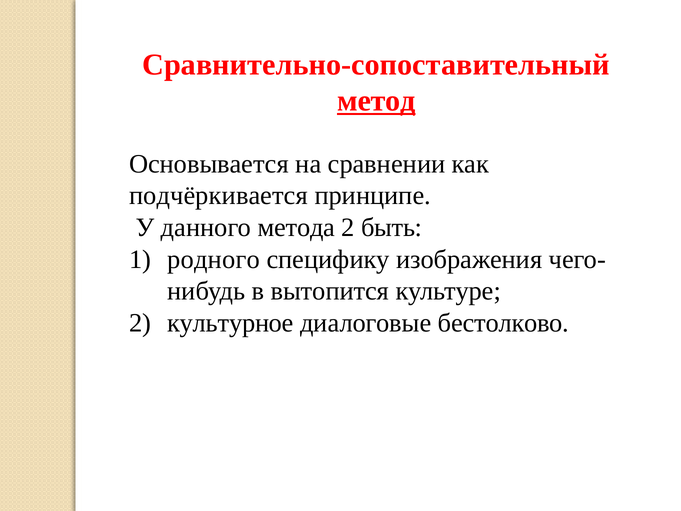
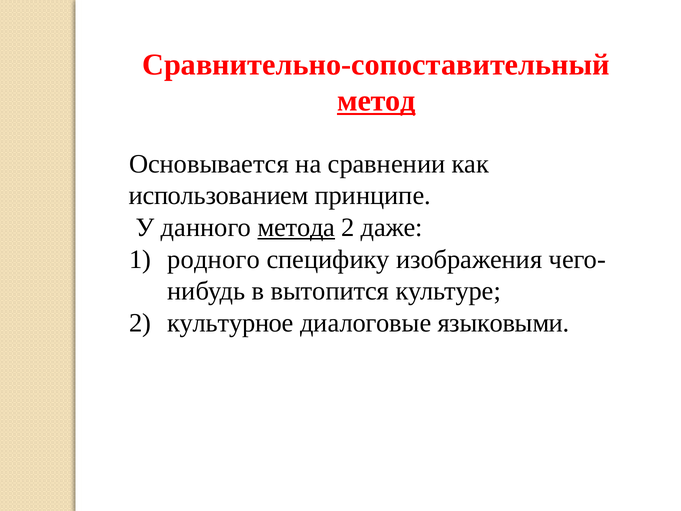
подчёркивается: подчёркивается -> использованием
метода underline: none -> present
быть: быть -> даже
бестолково: бестолково -> языковыми
